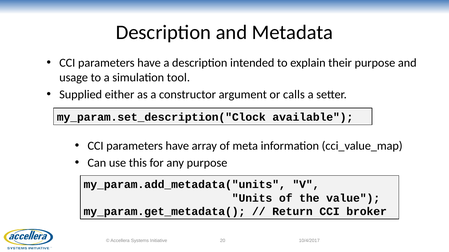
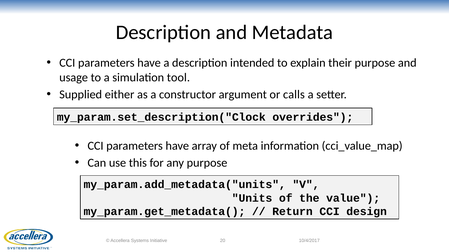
available: available -> overrides
broker: broker -> design
